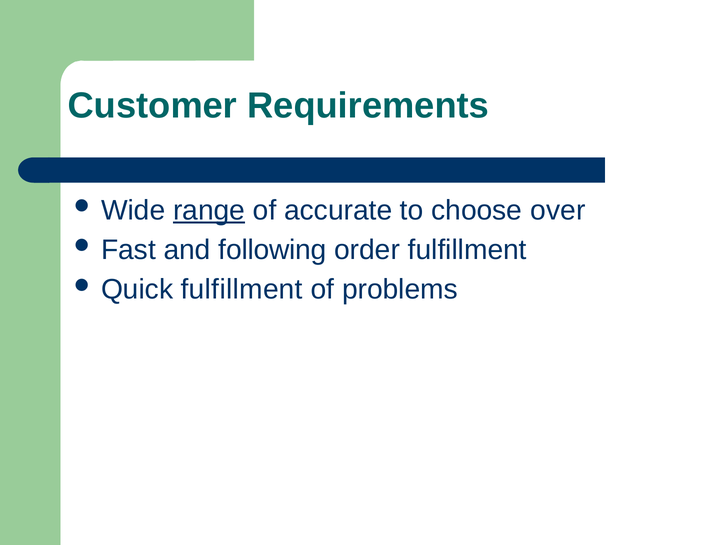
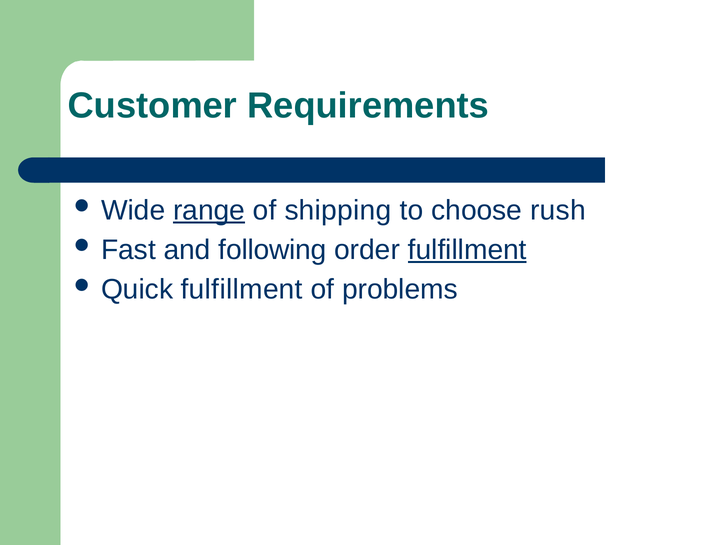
accurate: accurate -> shipping
over: over -> rush
fulfillment at (467, 250) underline: none -> present
